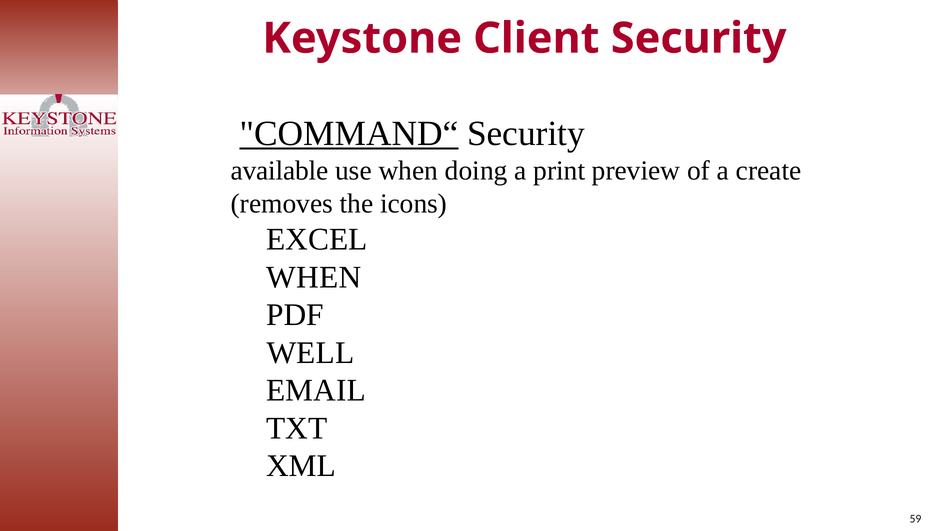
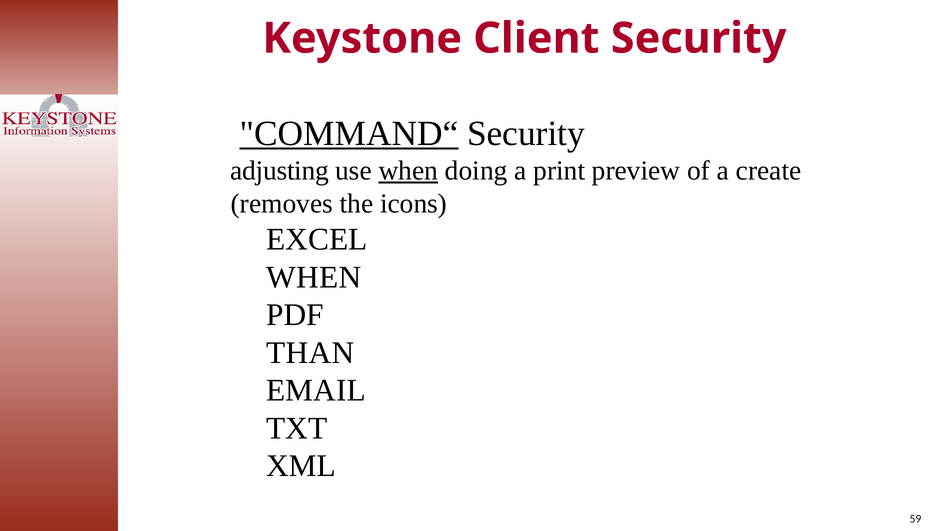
available: available -> adjusting
when at (408, 170) underline: none -> present
WELL: WELL -> THAN
